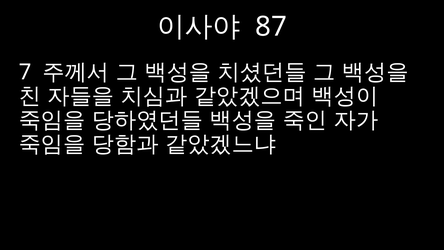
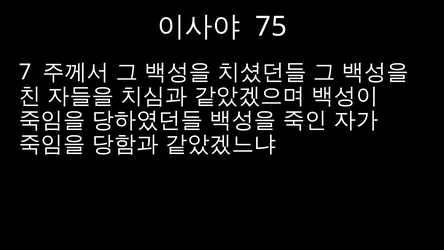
87: 87 -> 75
